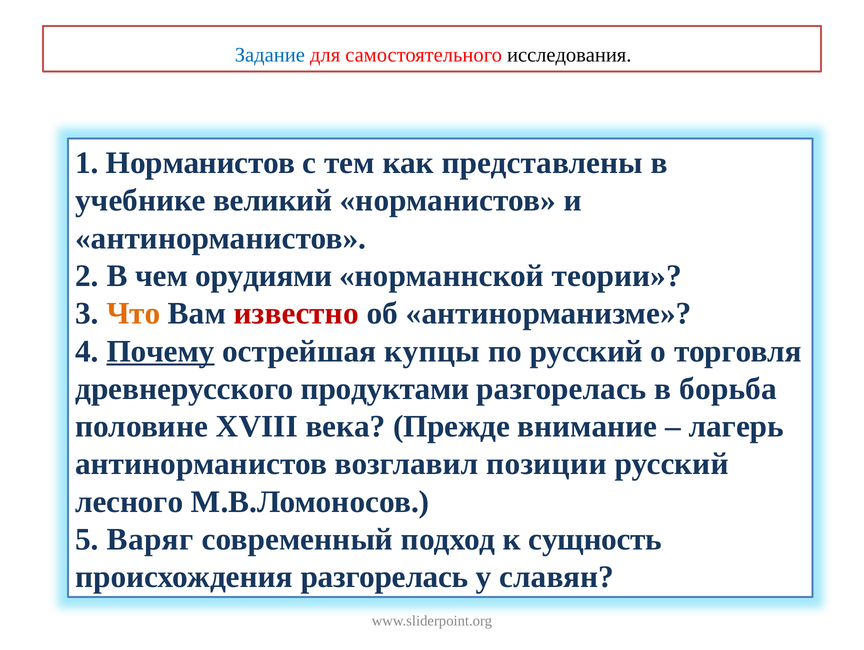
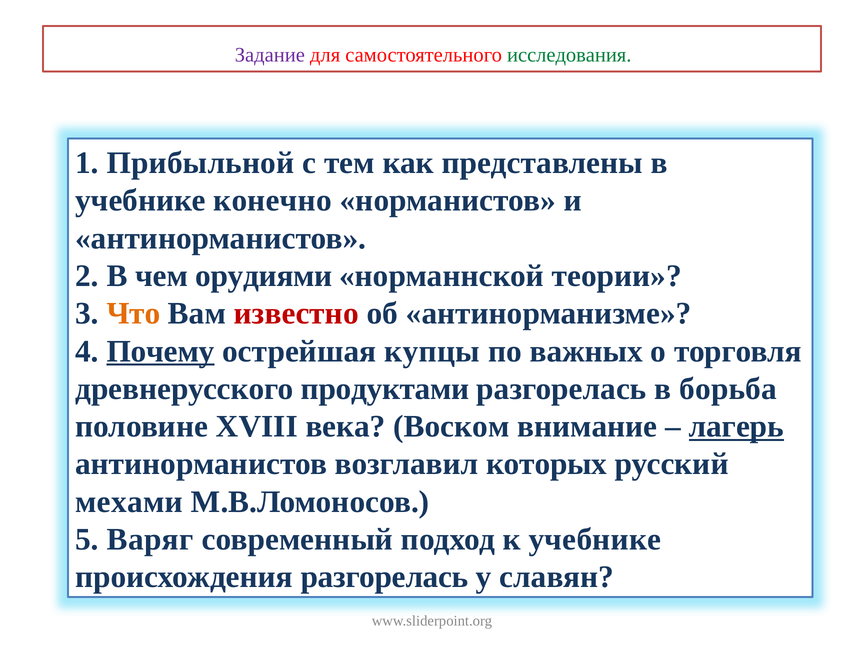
Задание colour: blue -> purple
исследования colour: black -> green
1 Норманистов: Норманистов -> Прибыльной
великий: великий -> конечно
по русский: русский -> важных
Прежде: Прежде -> Воском
лагерь underline: none -> present
позиции: позиции -> которых
лесного: лесного -> мехами
к сущность: сущность -> учебнике
